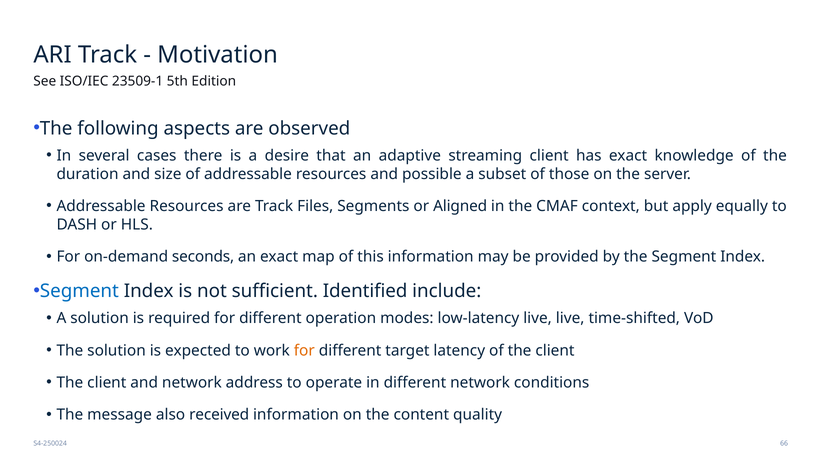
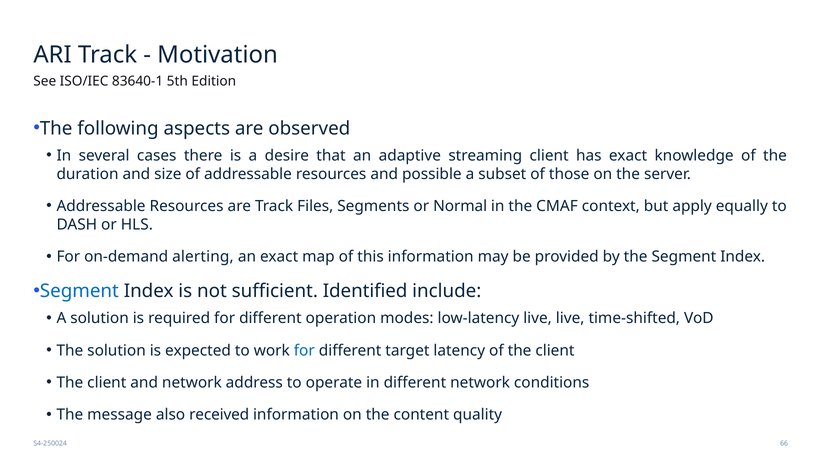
23509-1: 23509-1 -> 83640-1
Aligned: Aligned -> Normal
seconds: seconds -> alerting
for at (304, 351) colour: orange -> blue
